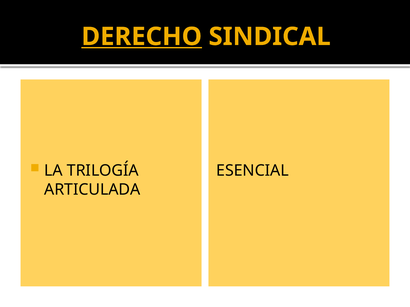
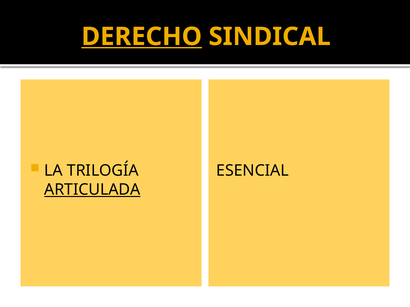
ARTICULADA underline: none -> present
